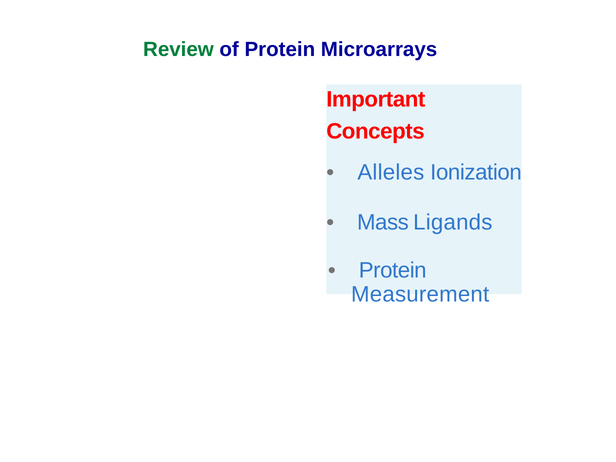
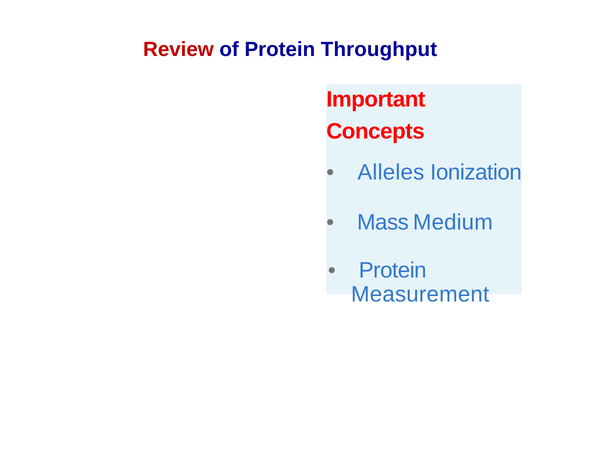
Review colour: green -> red
Microarrays: Microarrays -> Throughput
Ligands: Ligands -> Medium
